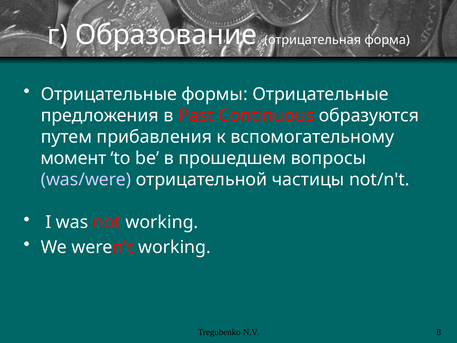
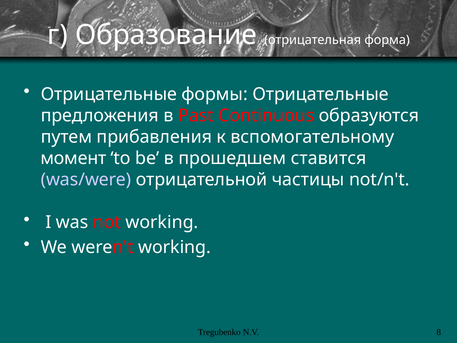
вопросы: вопросы -> ставится
